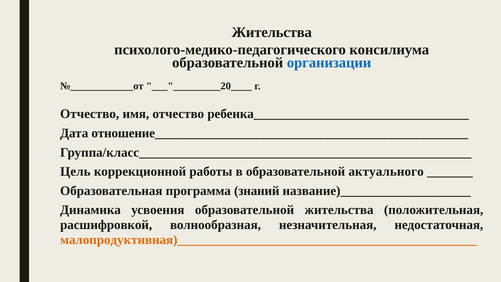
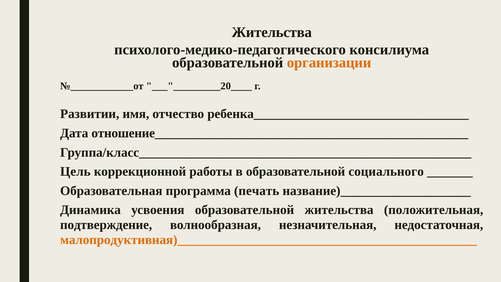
организации colour: blue -> orange
Отчество at (90, 114): Отчество -> Развитии
актуального: актуального -> социального
знаний: знаний -> печать
расшифровкой: расшифровкой -> подтверждение
